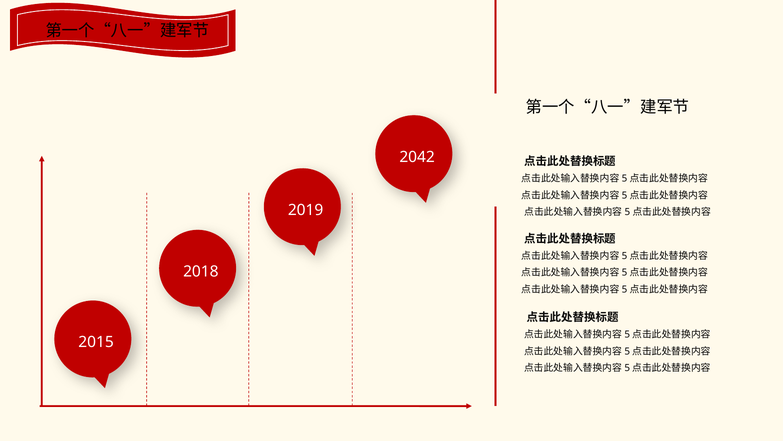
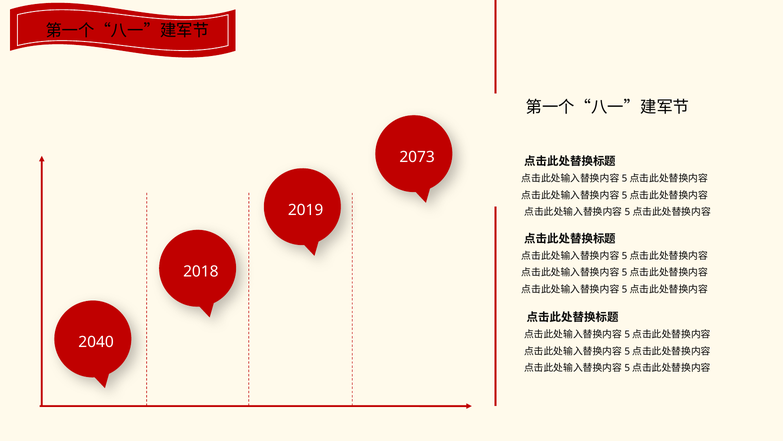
2042: 2042 -> 2073
2015: 2015 -> 2040
